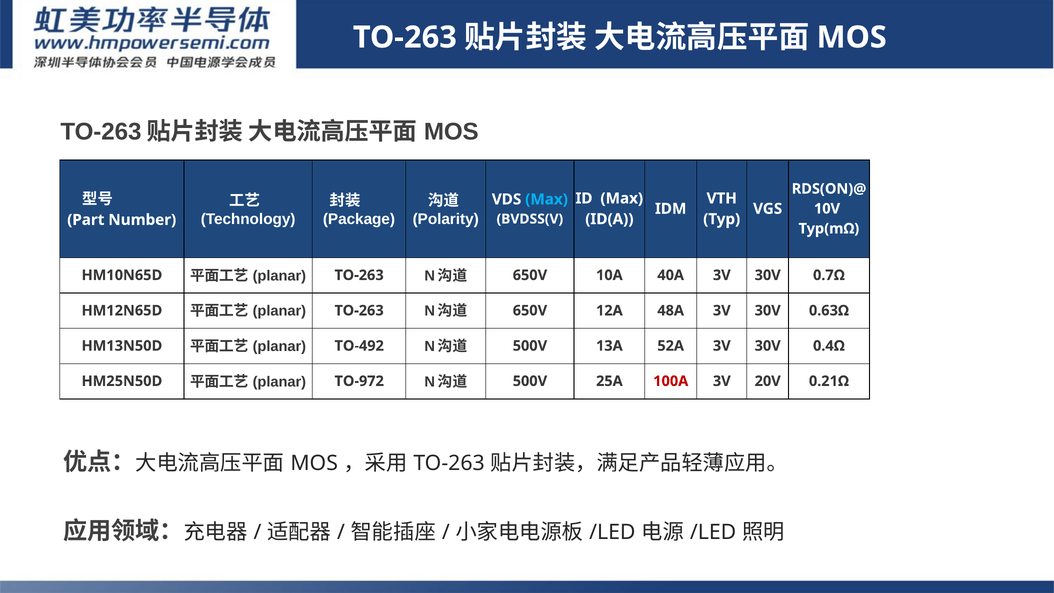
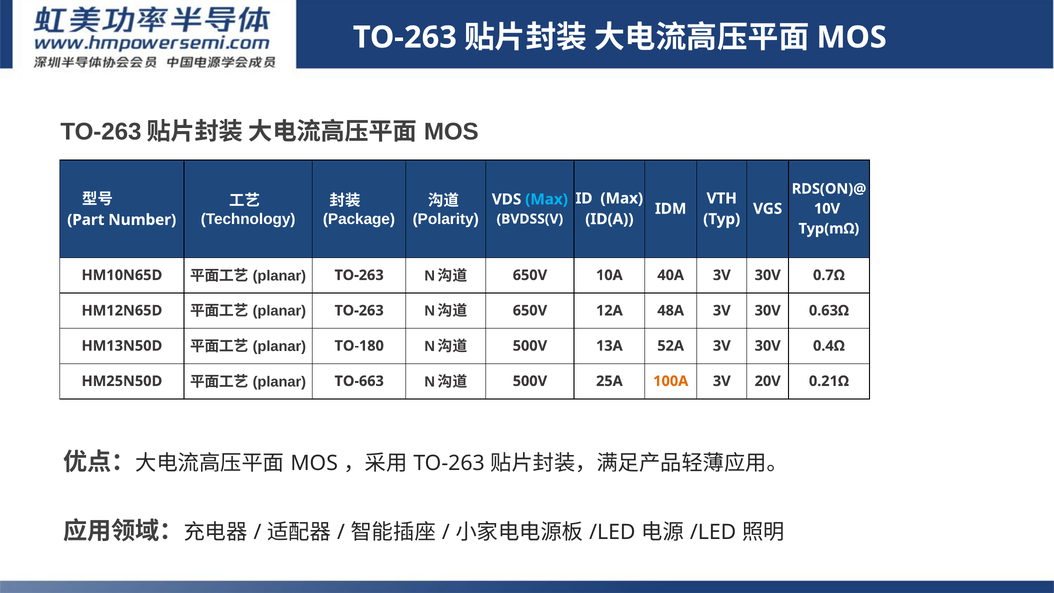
TO-492: TO-492 -> TO-180
TO-972: TO-972 -> TO-663
100A colour: red -> orange
